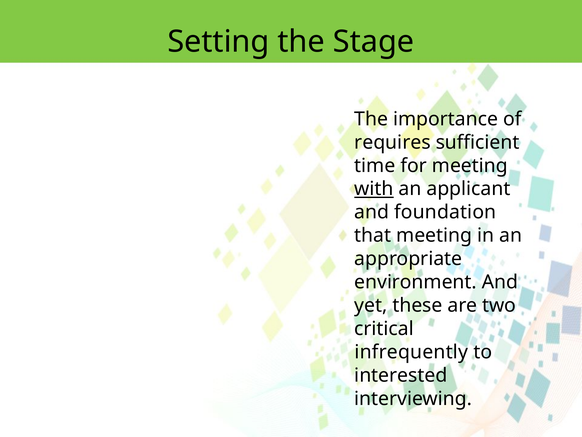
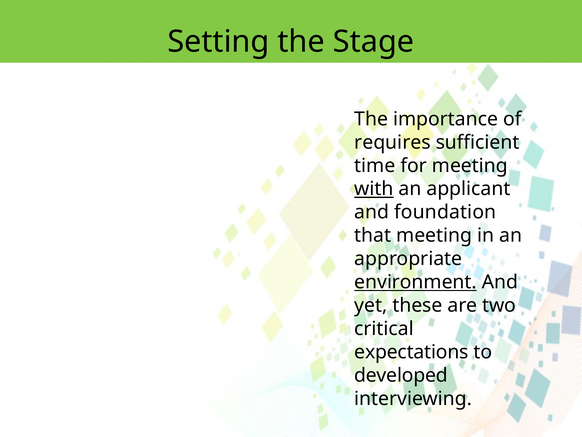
environment underline: none -> present
infrequently: infrequently -> expectations
interested: interested -> developed
